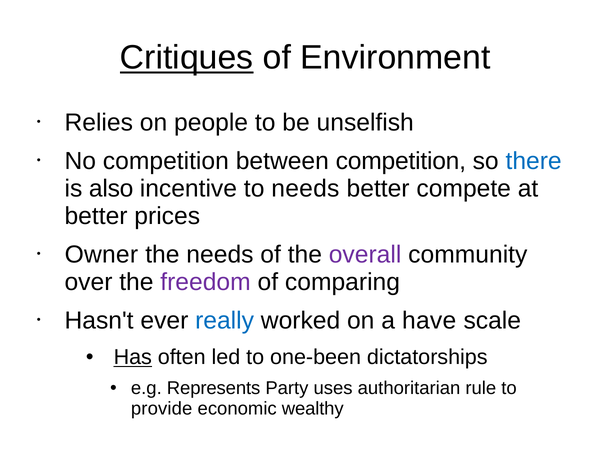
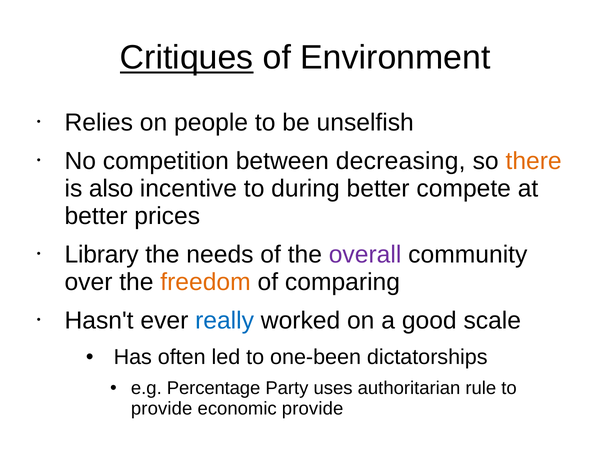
between competition: competition -> decreasing
there colour: blue -> orange
to needs: needs -> during
Owner: Owner -> Library
freedom colour: purple -> orange
have: have -> good
Has underline: present -> none
Represents: Represents -> Percentage
economic wealthy: wealthy -> provide
